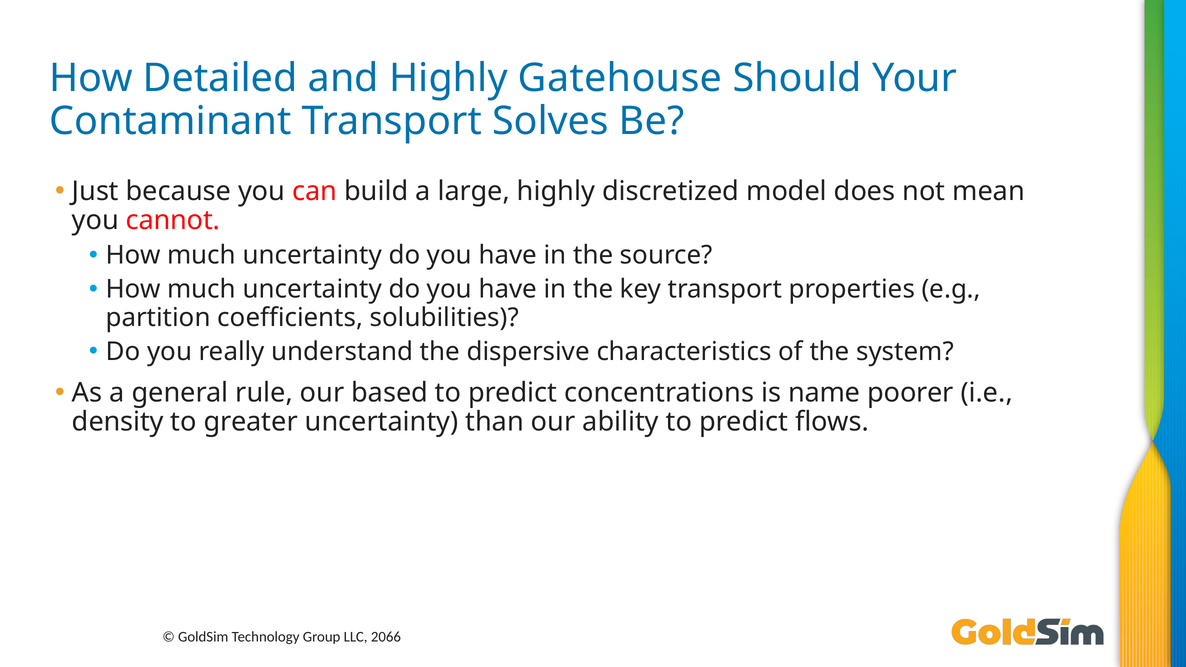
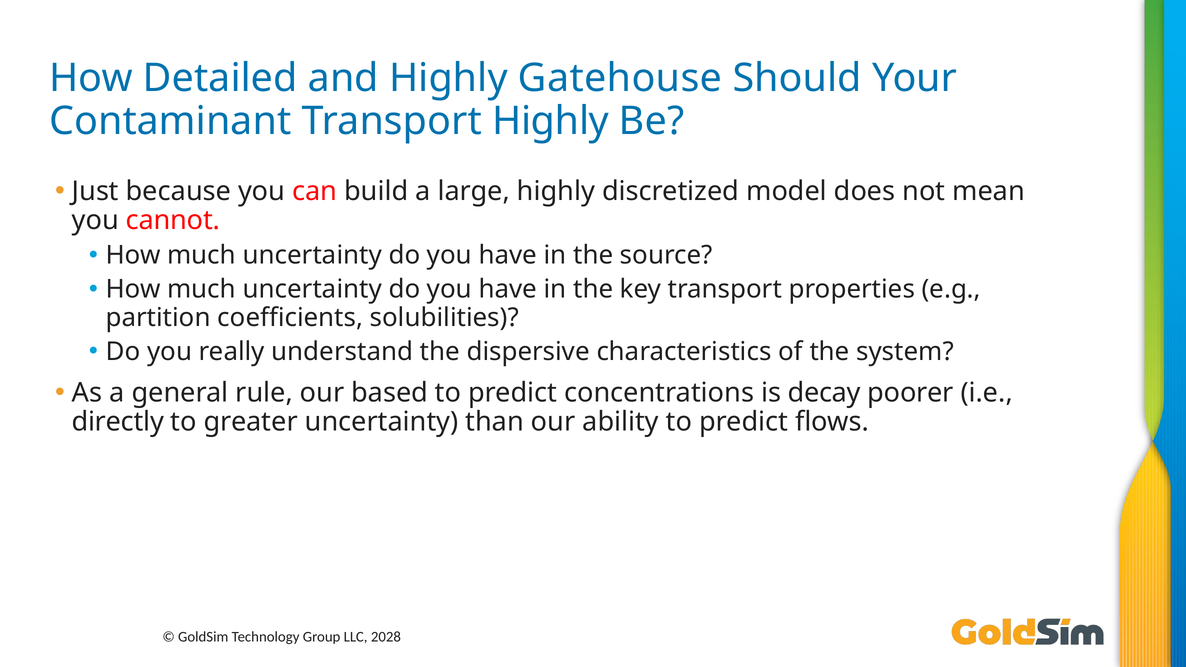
Transport Solves: Solves -> Highly
name: name -> decay
density: density -> directly
2066: 2066 -> 2028
